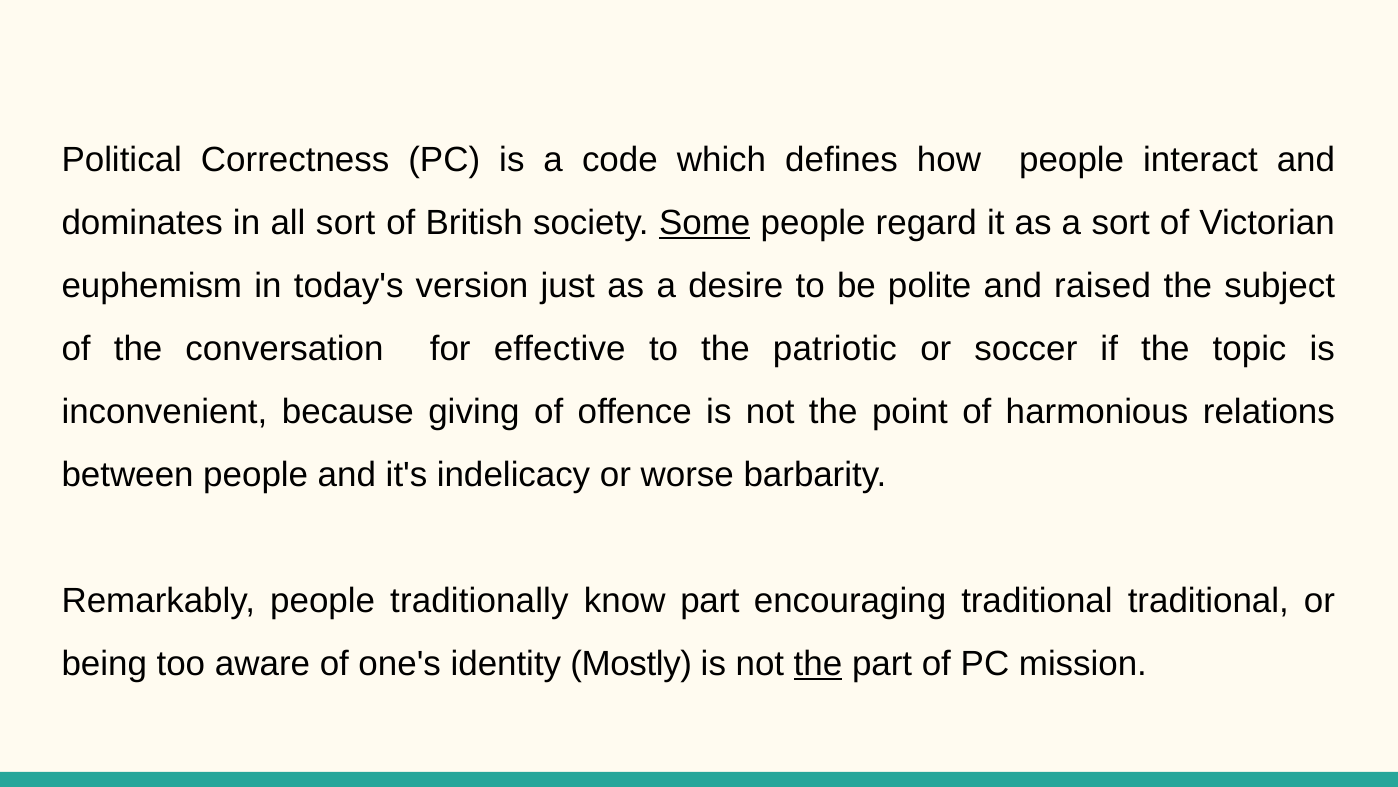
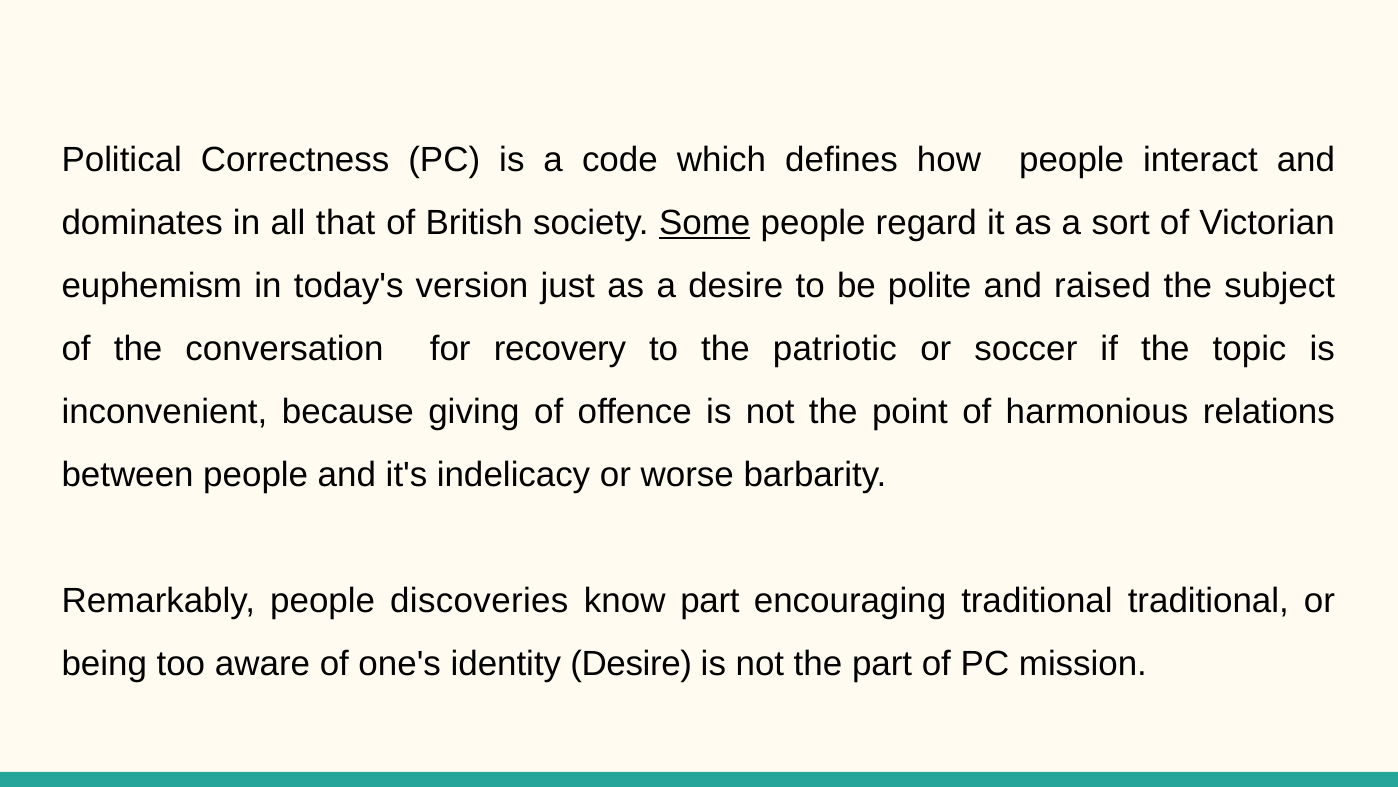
all sort: sort -> that
effective: effective -> recovery
traditionally: traditionally -> discoveries
identity Mostly: Mostly -> Desire
the at (818, 663) underline: present -> none
